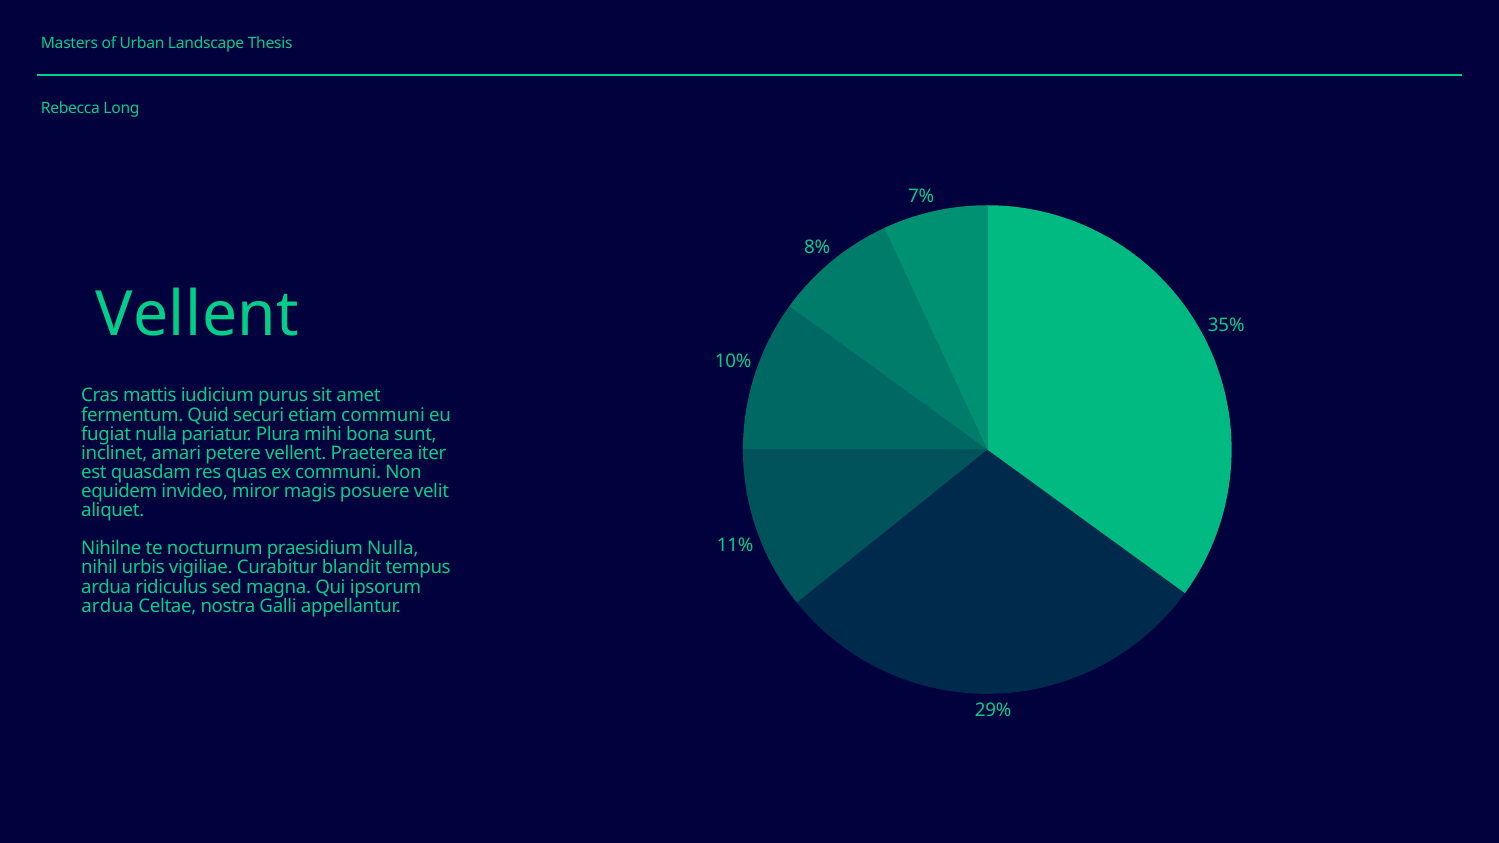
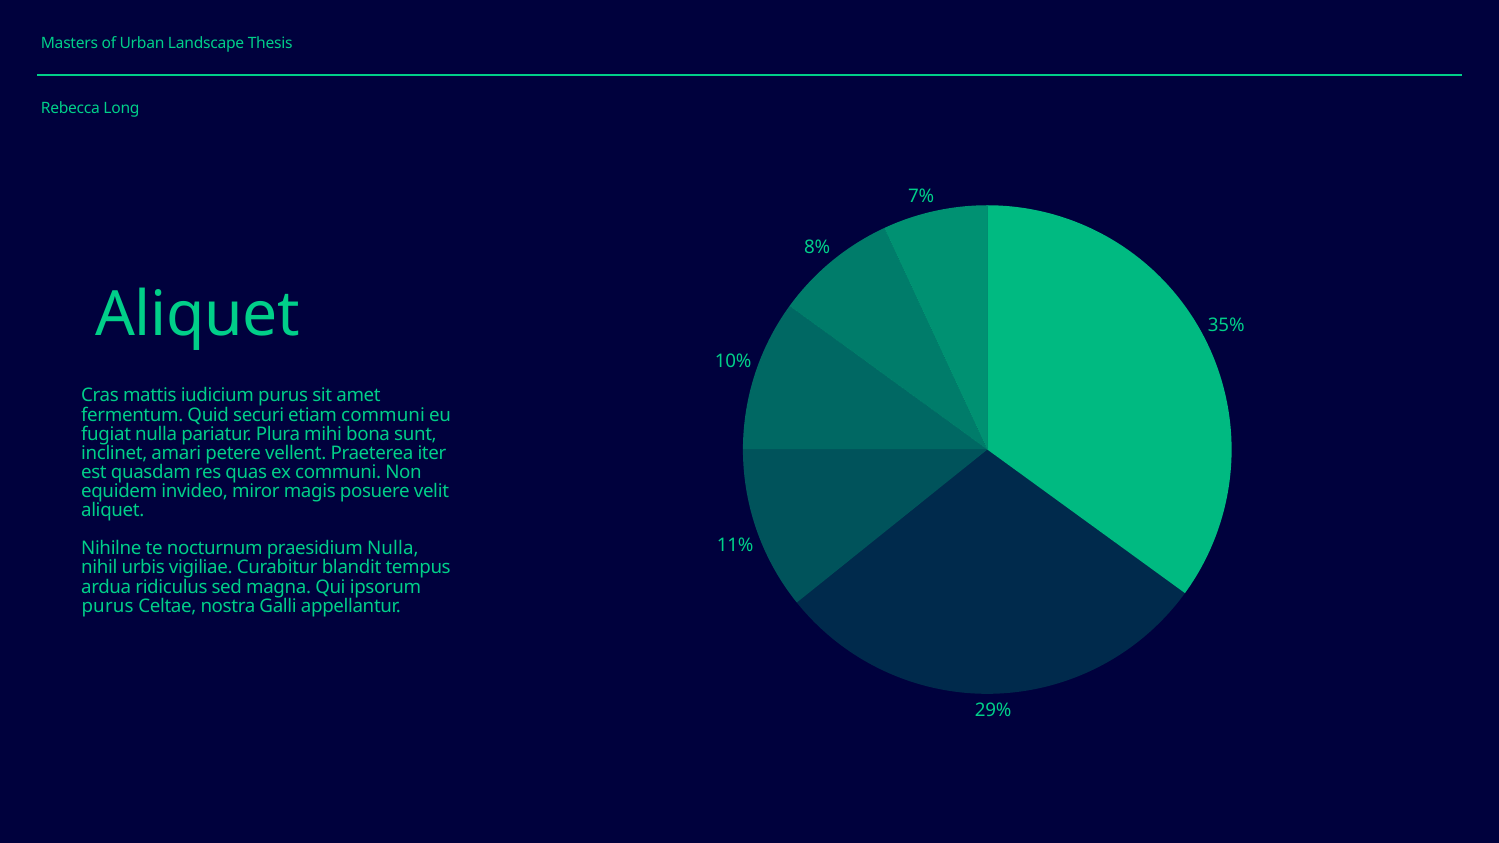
Vellent at (197, 315): Vellent -> Aliquet
ardua at (108, 606): ardua -> purus
